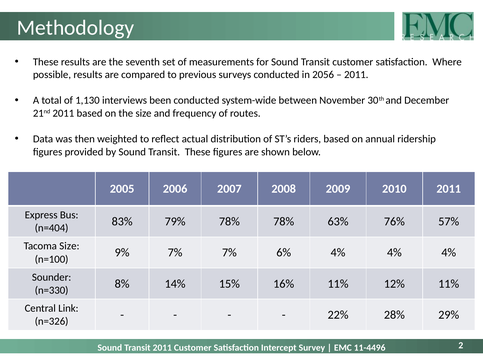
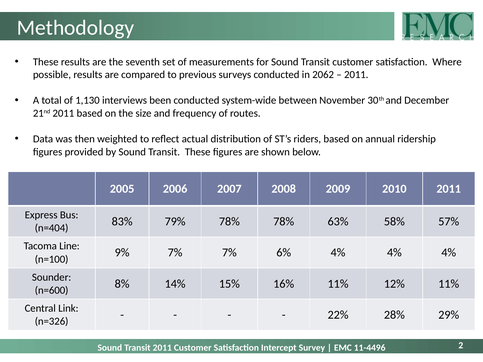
2056: 2056 -> 2062
76%: 76% -> 58%
Tacoma Size: Size -> Line
n=330: n=330 -> n=600
